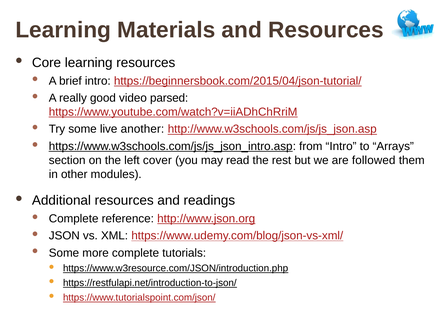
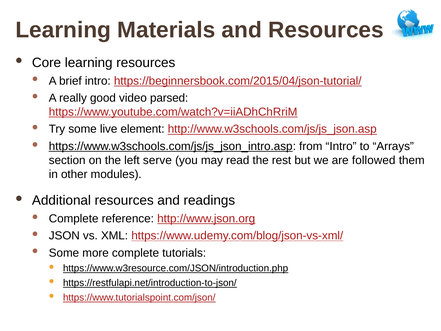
another: another -> element
cover: cover -> serve
